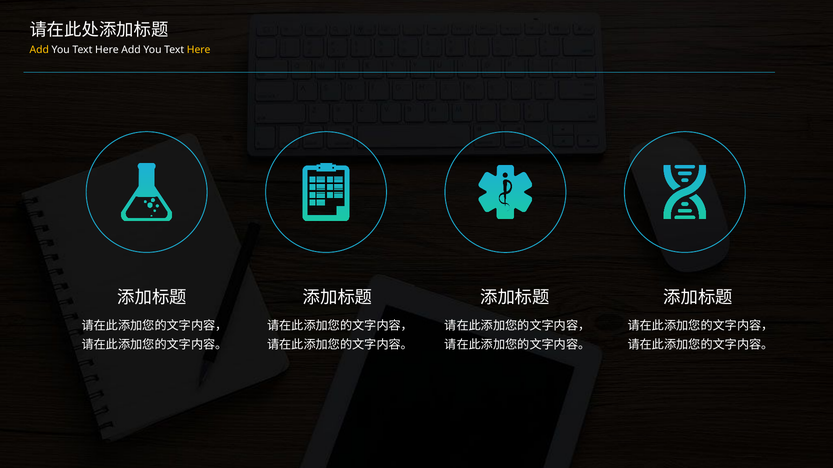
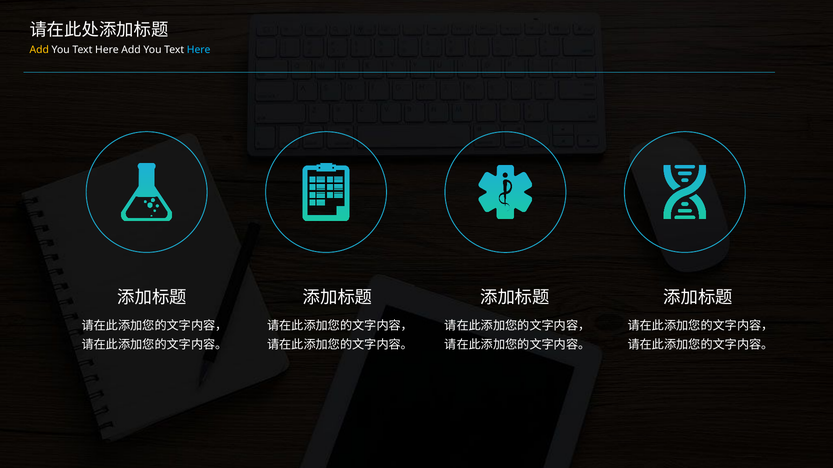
Here at (199, 50) colour: yellow -> light blue
